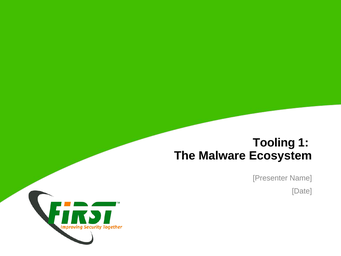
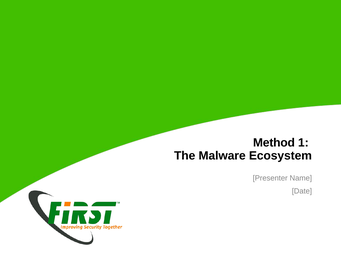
Tooling: Tooling -> Method
